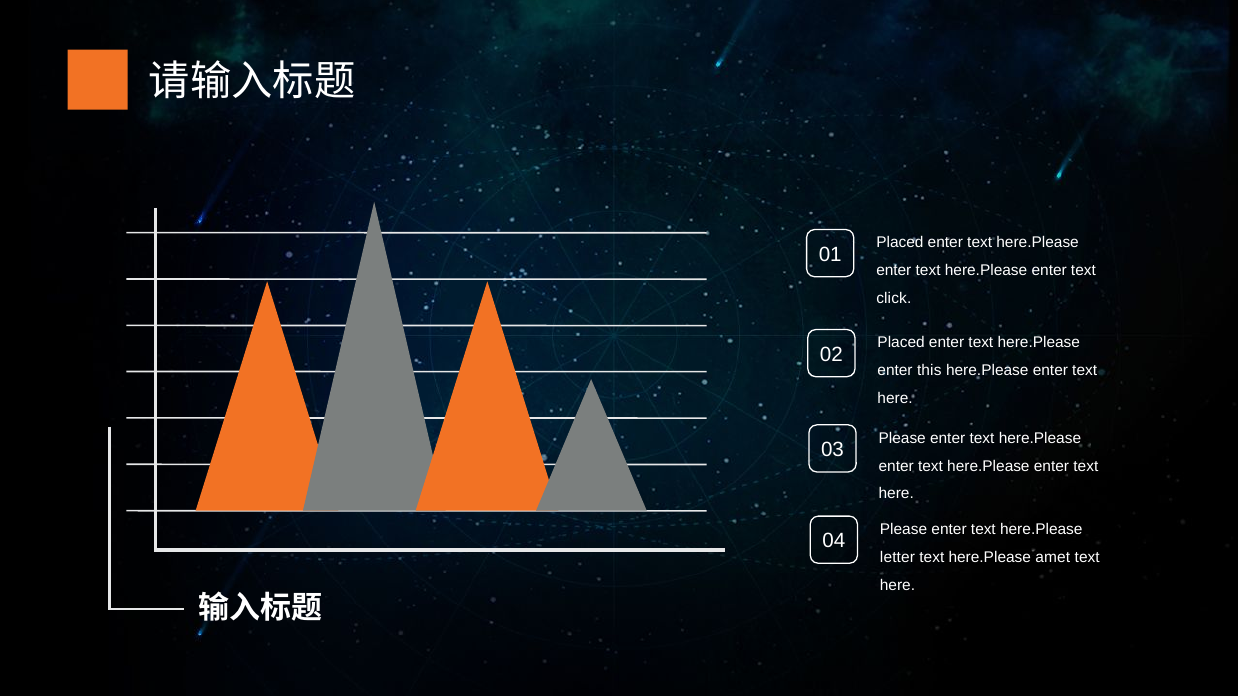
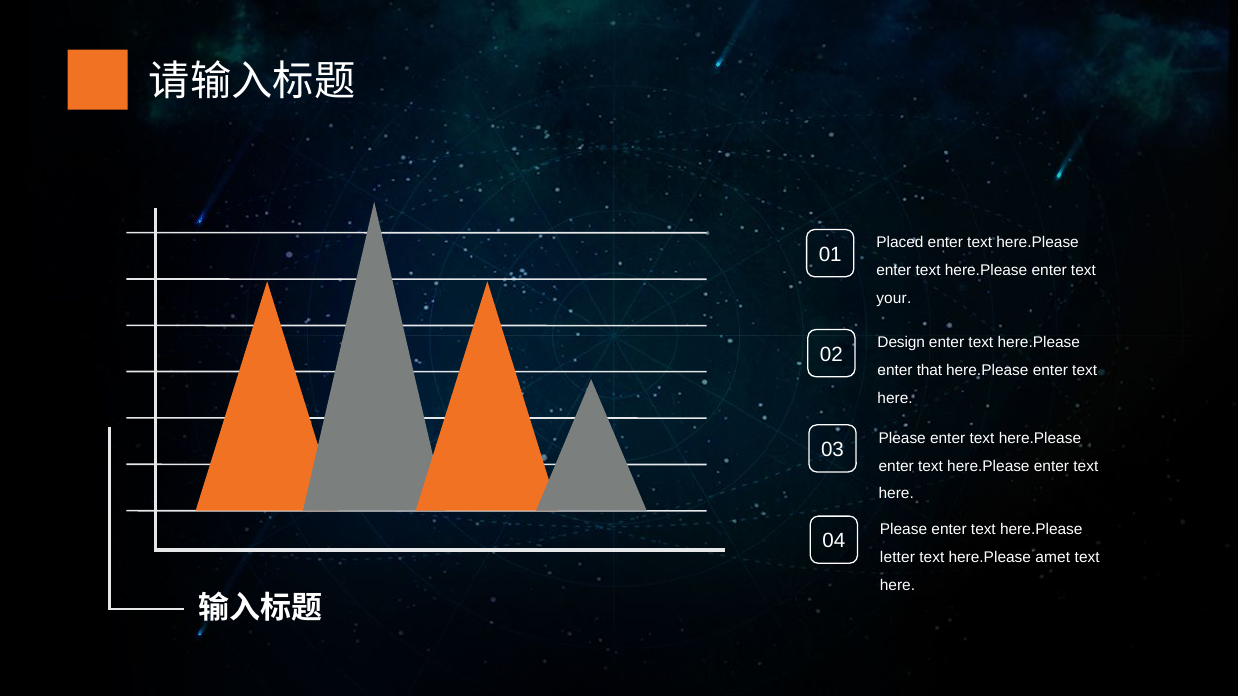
click: click -> your
Placed at (901, 343): Placed -> Design
this: this -> that
